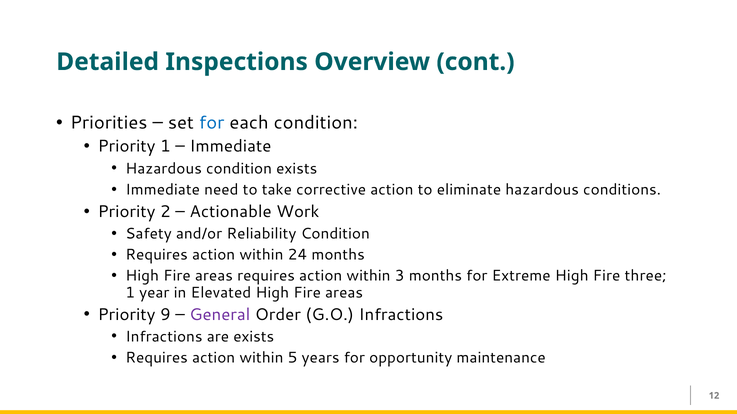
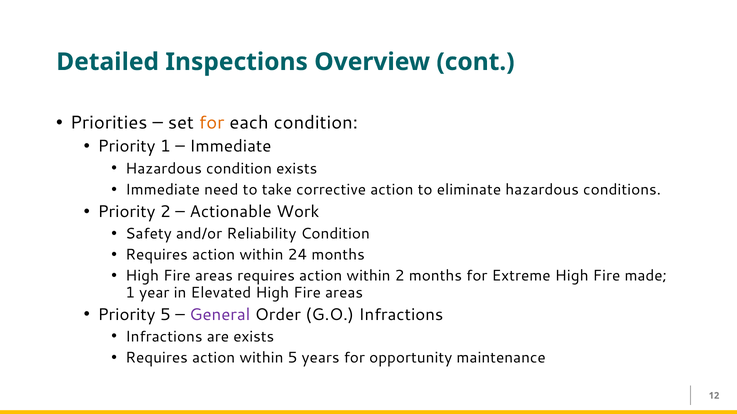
for at (212, 123) colour: blue -> orange
within 3: 3 -> 2
three: three -> made
Priority 9: 9 -> 5
